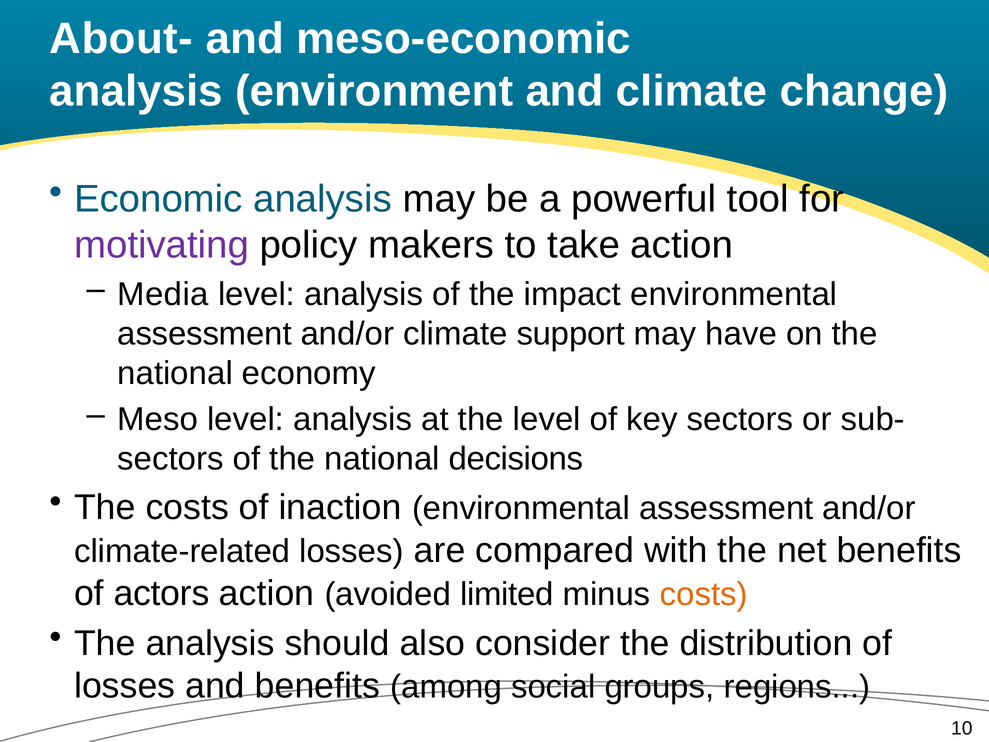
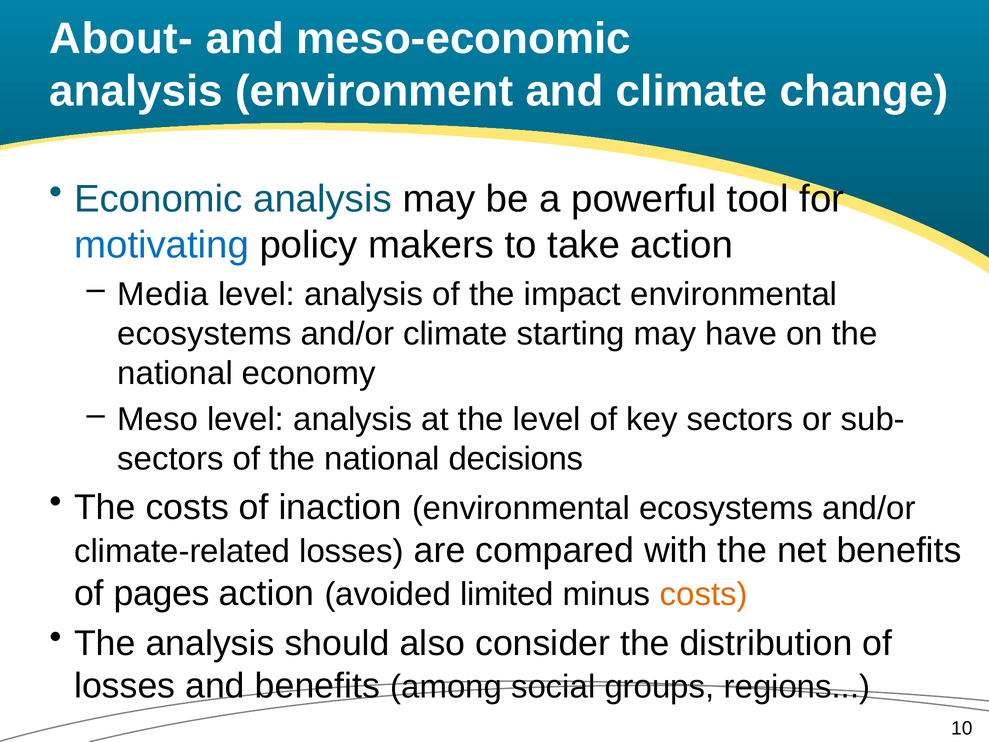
motivating colour: purple -> blue
assessment at (205, 334): assessment -> ecosystems
support: support -> starting
inaction environmental assessment: assessment -> ecosystems
actors: actors -> pages
